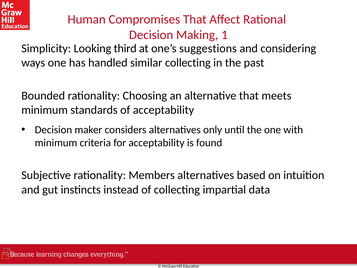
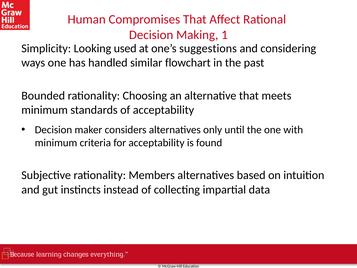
third: third -> used
similar collecting: collecting -> flowchart
